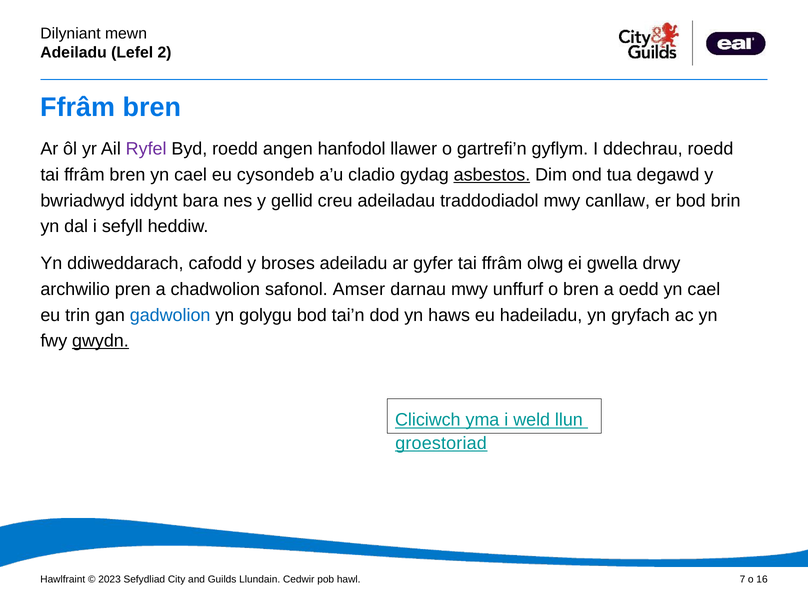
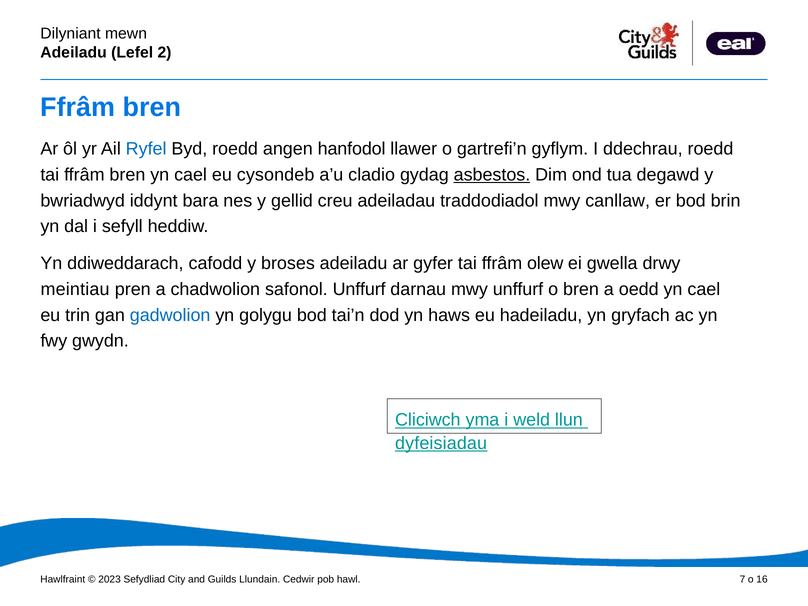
Ryfel colour: purple -> blue
olwg: olwg -> olew
archwilio: archwilio -> meintiau
safonol Amser: Amser -> Unffurf
gwydn underline: present -> none
groestoriad: groestoriad -> dyfeisiadau
